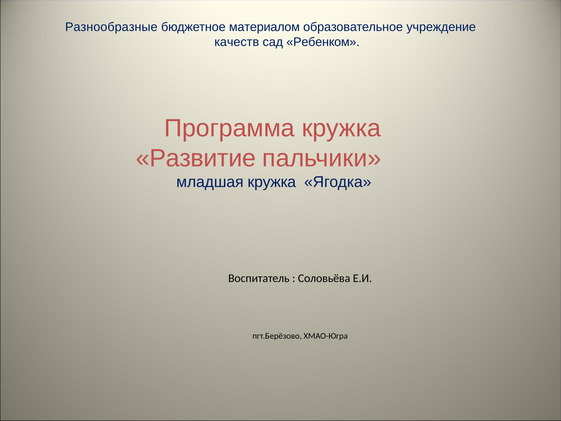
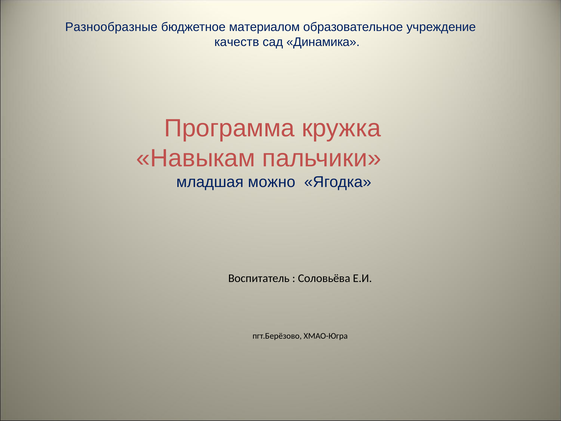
Ребенком: Ребенком -> Динамика
Развитие: Развитие -> Навыкам
младшая кружка: кружка -> можно
